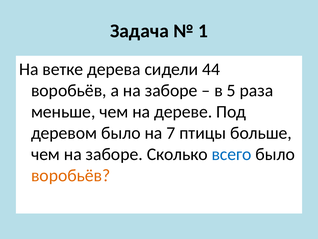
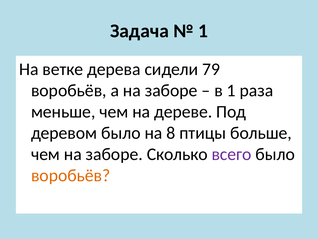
44: 44 -> 79
в 5: 5 -> 1
7: 7 -> 8
всего colour: blue -> purple
